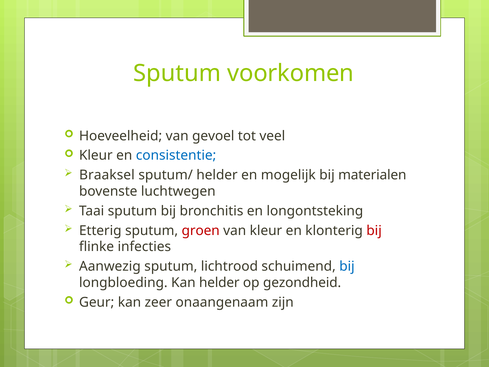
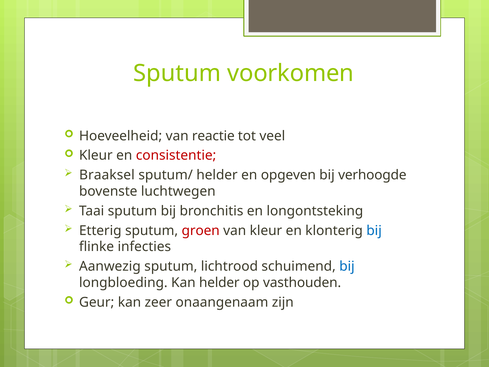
gevoel: gevoel -> reactie
consistentie colour: blue -> red
mogelijk: mogelijk -> opgeven
materialen: materialen -> verhoogde
bij at (374, 230) colour: red -> blue
gezondheid: gezondheid -> vasthouden
